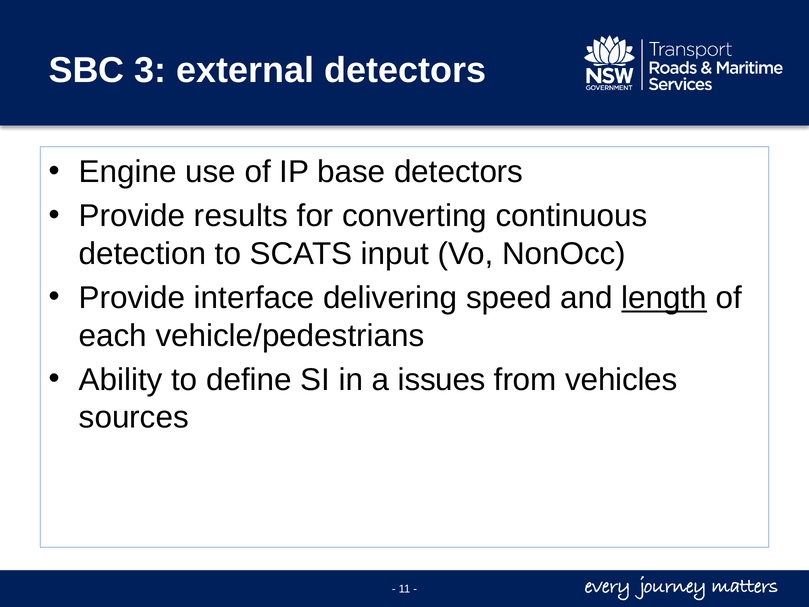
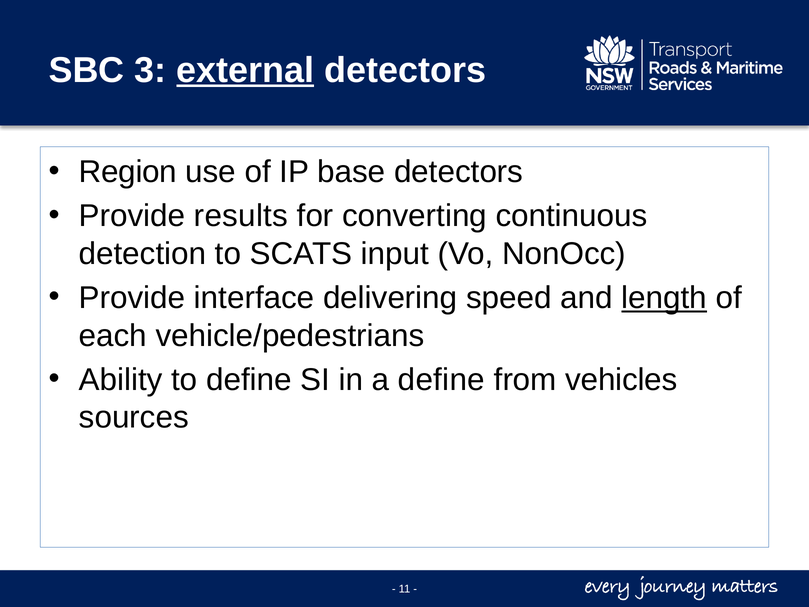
external underline: none -> present
Engine: Engine -> Region
a issues: issues -> define
